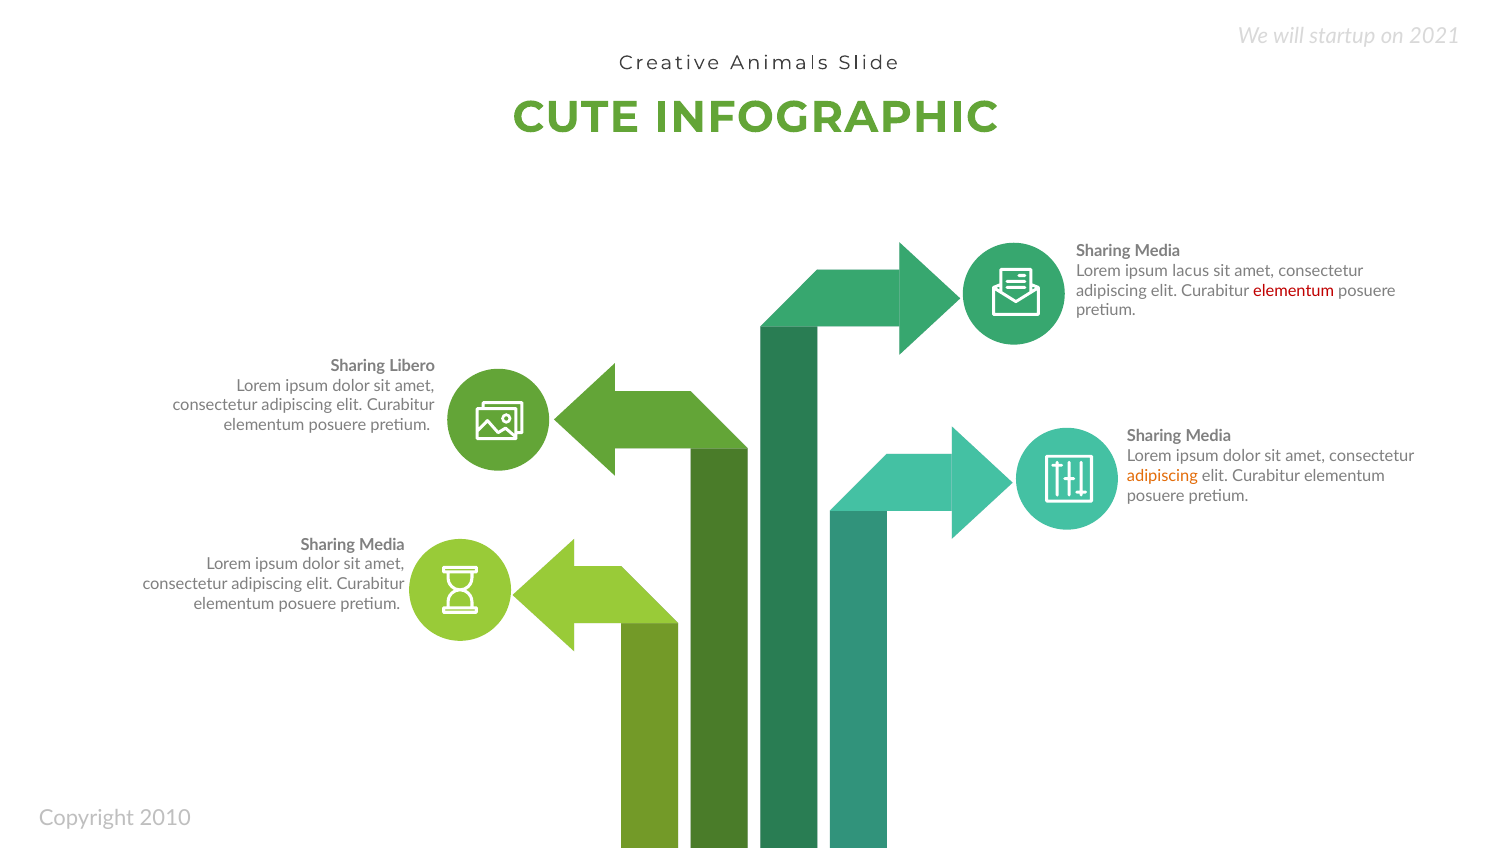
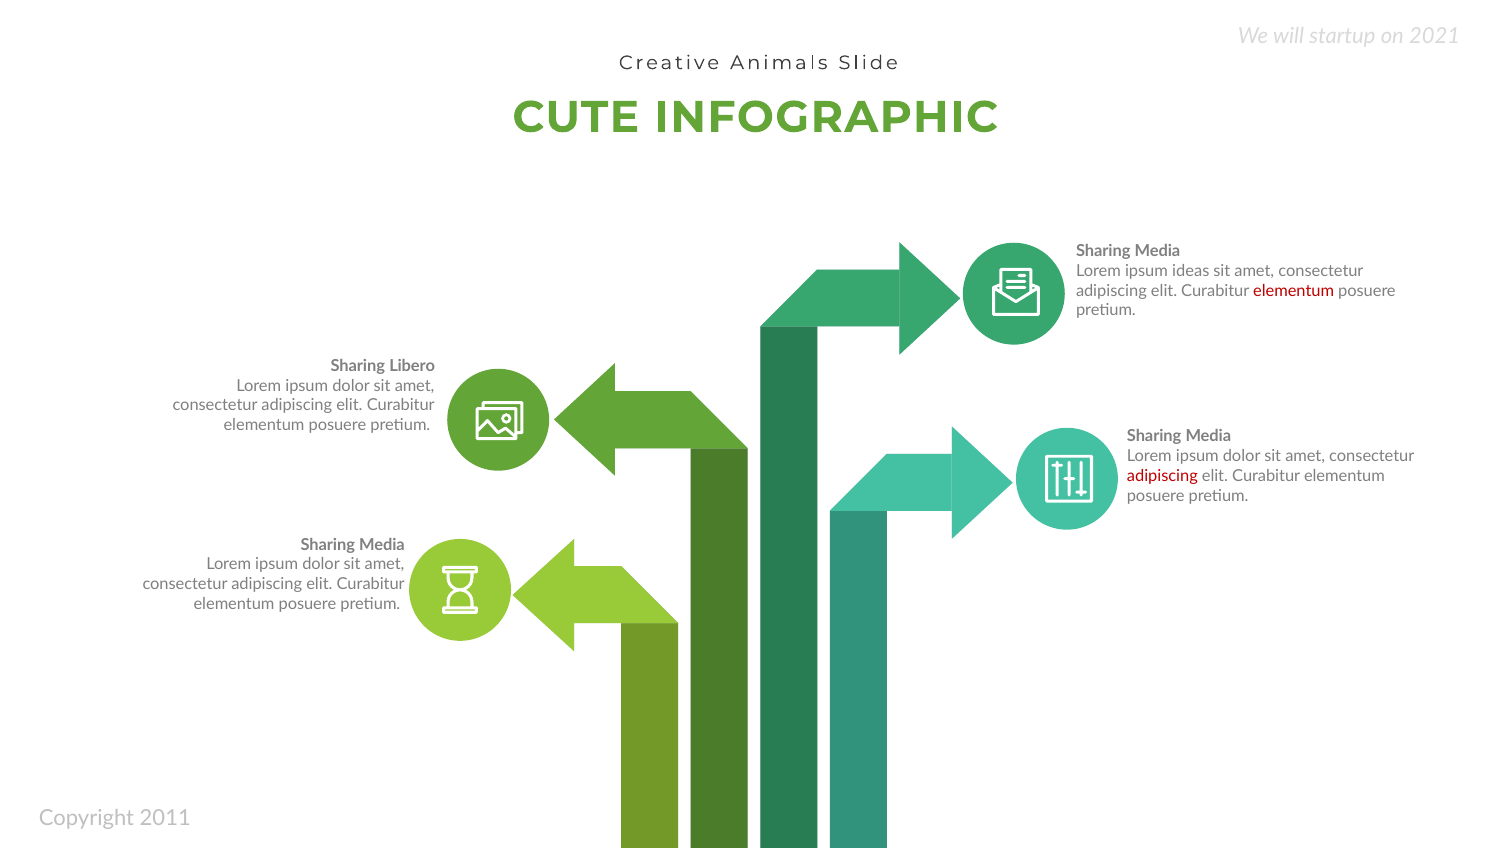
lacus: lacus -> ideas
adipiscing at (1162, 476) colour: orange -> red
2010: 2010 -> 2011
